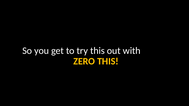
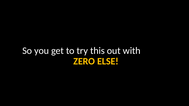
ZERO THIS: THIS -> ELSE
